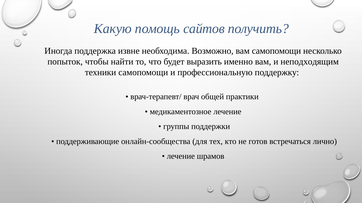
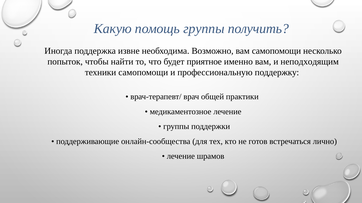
помощь сайтов: сайтов -> группы
выразить: выразить -> приятное
